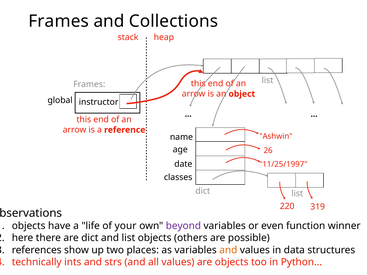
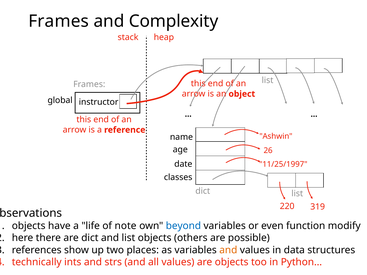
Collections: Collections -> Complexity
your: your -> note
beyond colour: purple -> blue
winner: winner -> modify
